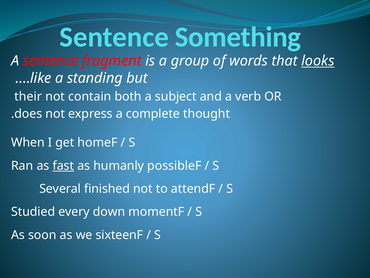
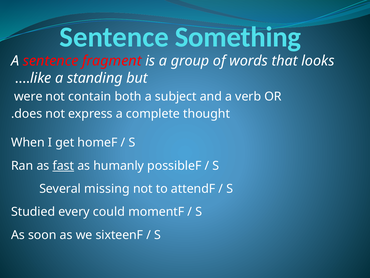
looks underline: present -> none
their: their -> were
finished: finished -> missing
down: down -> could
